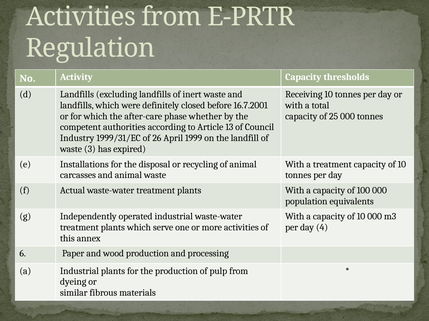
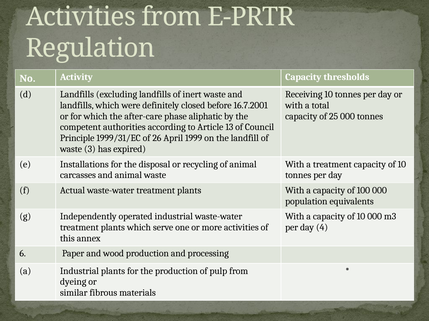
whether: whether -> aliphatic
Industry: Industry -> Principle
